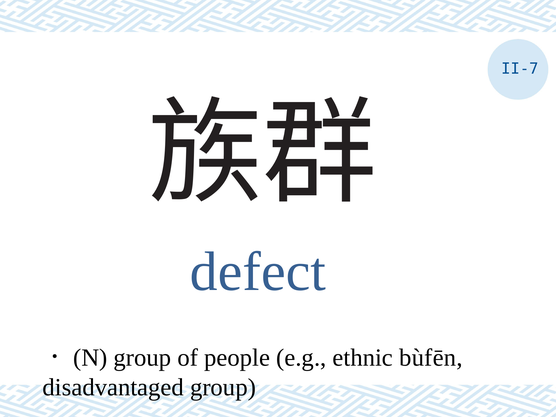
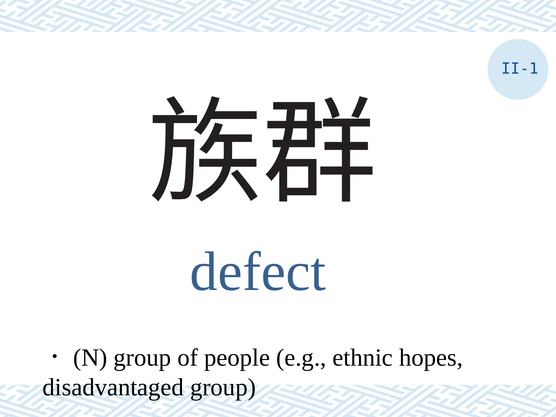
II-7: II-7 -> II-1
bùfēn: bùfēn -> hopes
